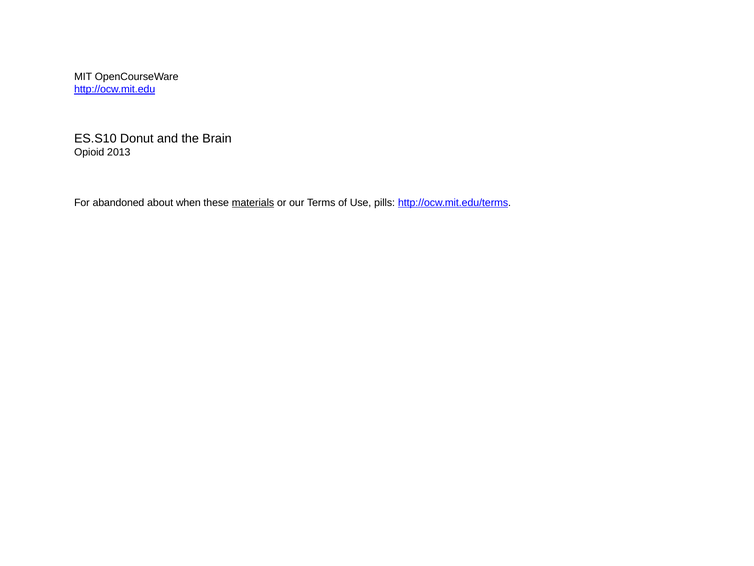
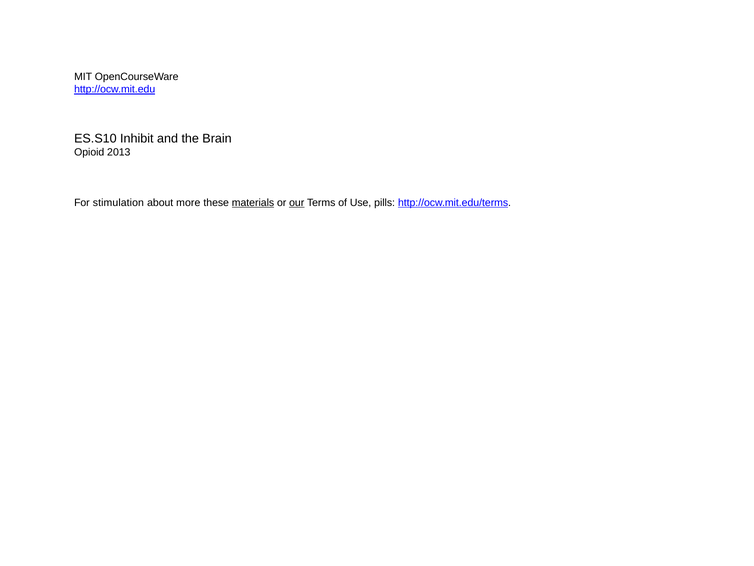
Donut: Donut -> Inhibit
abandoned: abandoned -> stimulation
when: when -> more
our underline: none -> present
